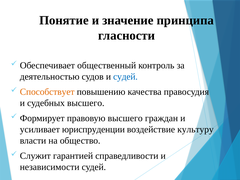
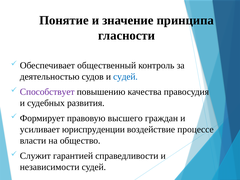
Способствует colour: orange -> purple
судебных высшего: высшего -> развития
культуру: культуру -> процессе
